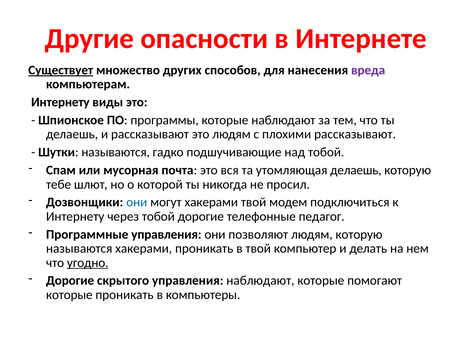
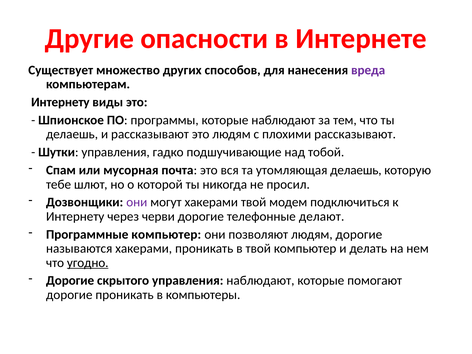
Существует underline: present -> none
Шутки называются: называются -> управления
они at (137, 202) colour: blue -> purple
через тобой: тобой -> черви
педагог: педагог -> делают
Программные управления: управления -> компьютер
людям которую: которую -> дорогие
которые at (69, 295): которые -> дорогие
